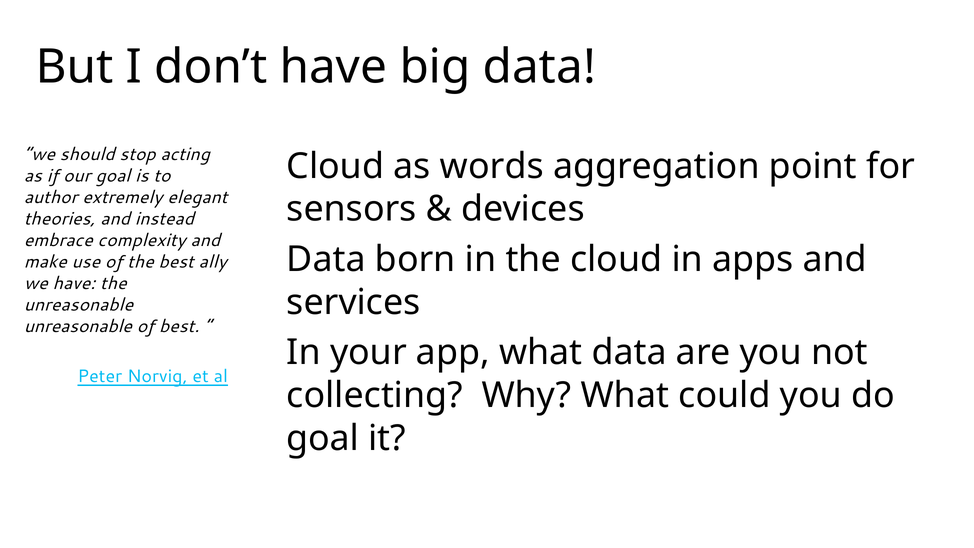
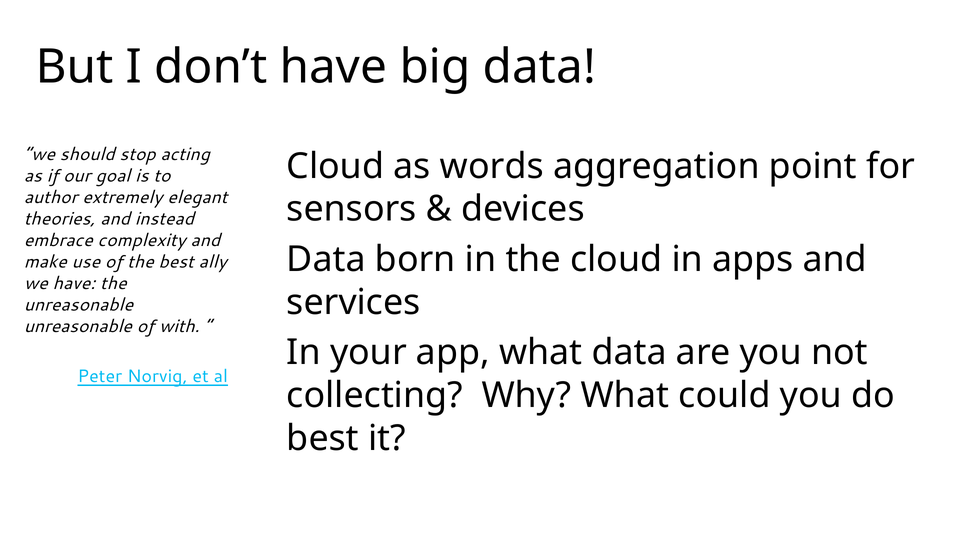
of best: best -> with
goal at (323, 438): goal -> best
